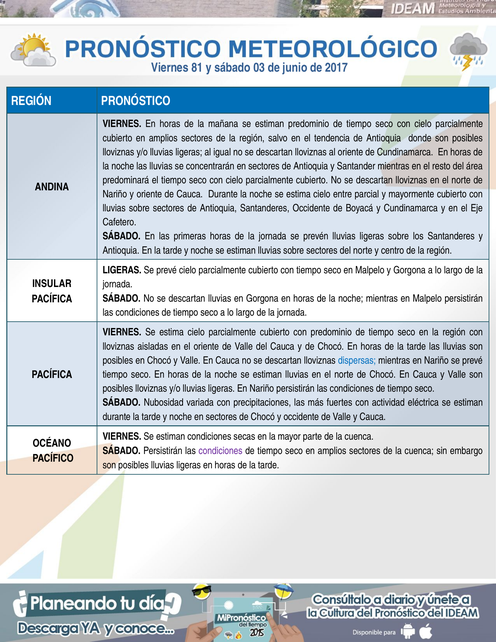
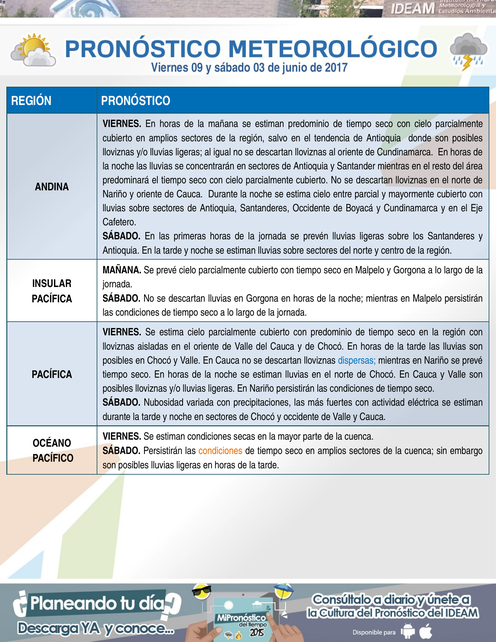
81: 81 -> 09
LIGERAS at (122, 270): LIGERAS -> MAÑANA
condiciones at (221, 451) colour: purple -> orange
